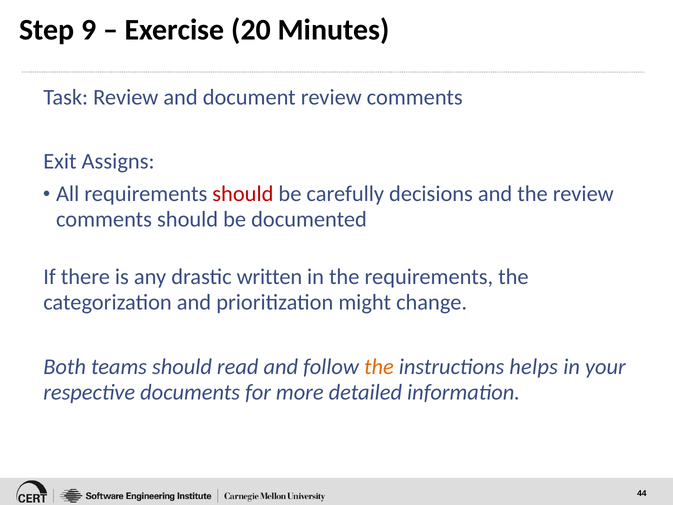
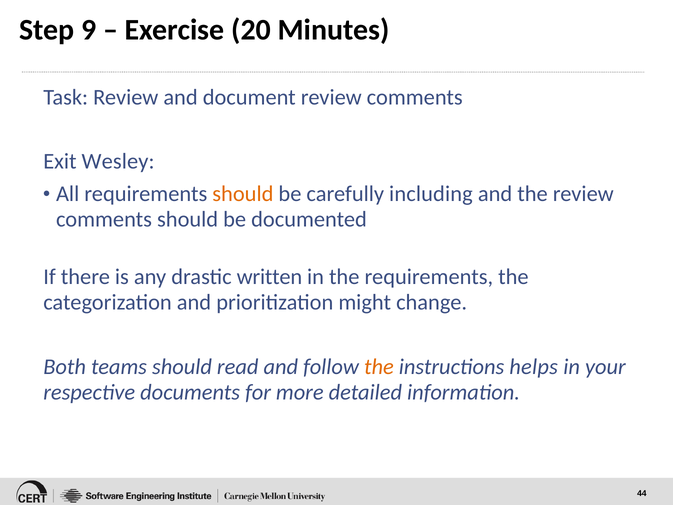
Assigns: Assigns -> Wesley
should at (243, 194) colour: red -> orange
decisions: decisions -> including
